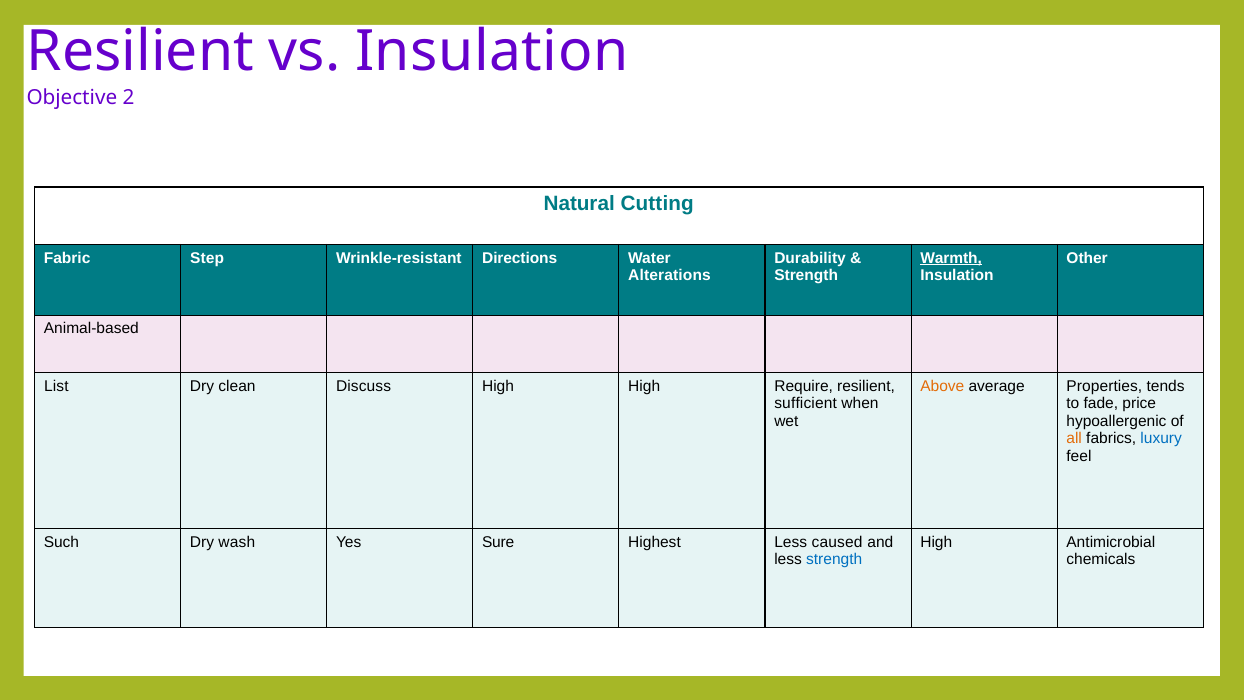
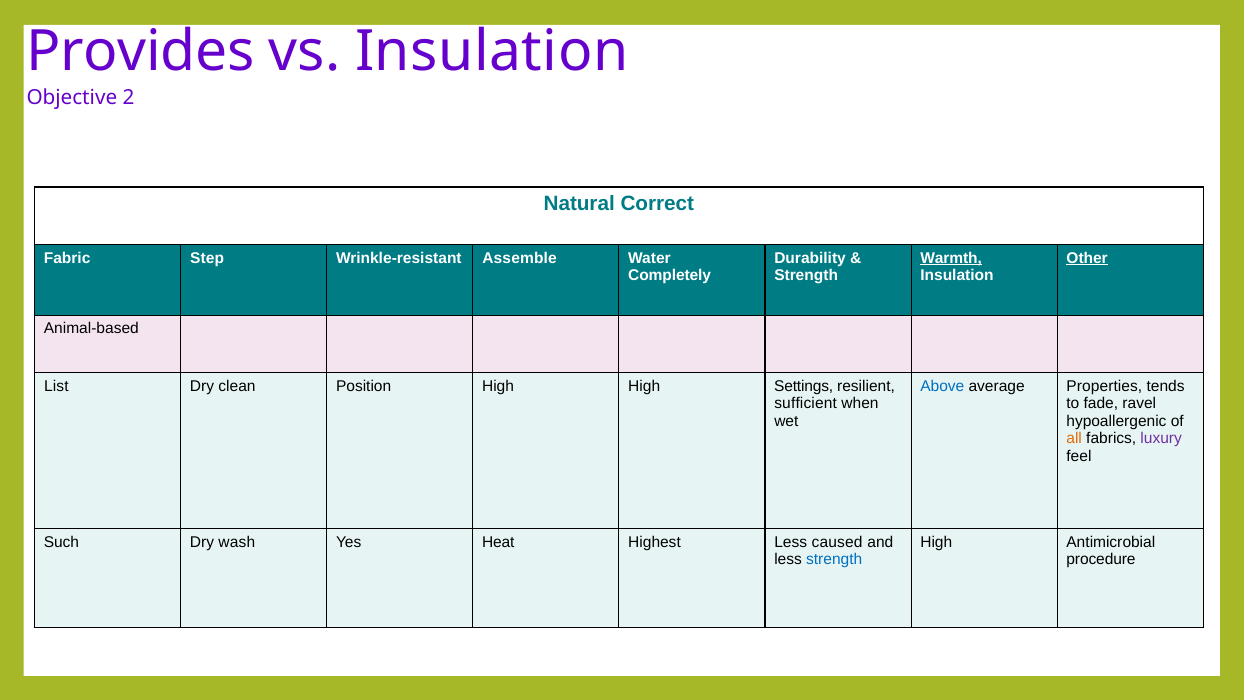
Resilient at (140, 52): Resilient -> Provides
Cutting: Cutting -> Correct
Directions: Directions -> Assemble
Other underline: none -> present
Alterations: Alterations -> Completely
Discuss: Discuss -> Position
Require: Require -> Settings
Above colour: orange -> blue
price: price -> ravel
luxury colour: blue -> purple
Sure: Sure -> Heat
chemicals: chemicals -> procedure
